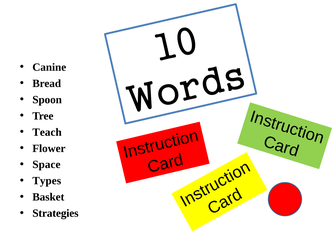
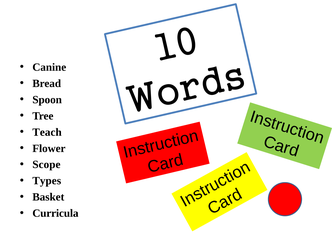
Space: Space -> Scope
Strategies: Strategies -> Curricula
